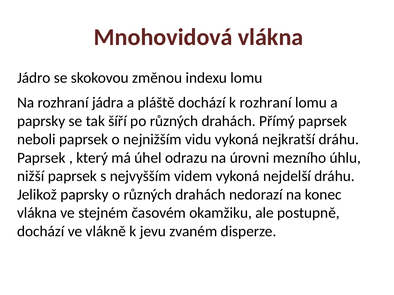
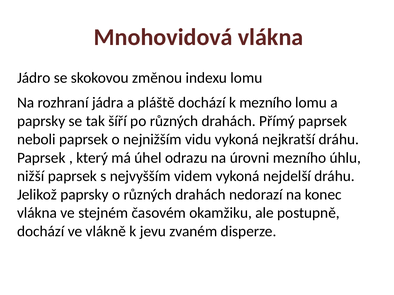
k rozhraní: rozhraní -> mezního
